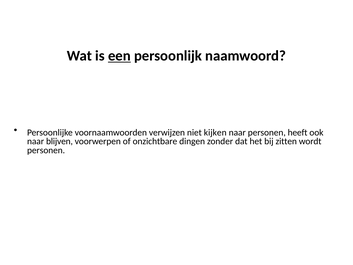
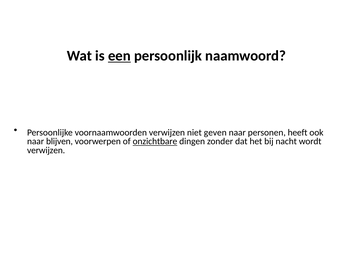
kijken: kijken -> geven
onzichtbare underline: none -> present
zitten: zitten -> nacht
personen at (46, 150): personen -> verwijzen
